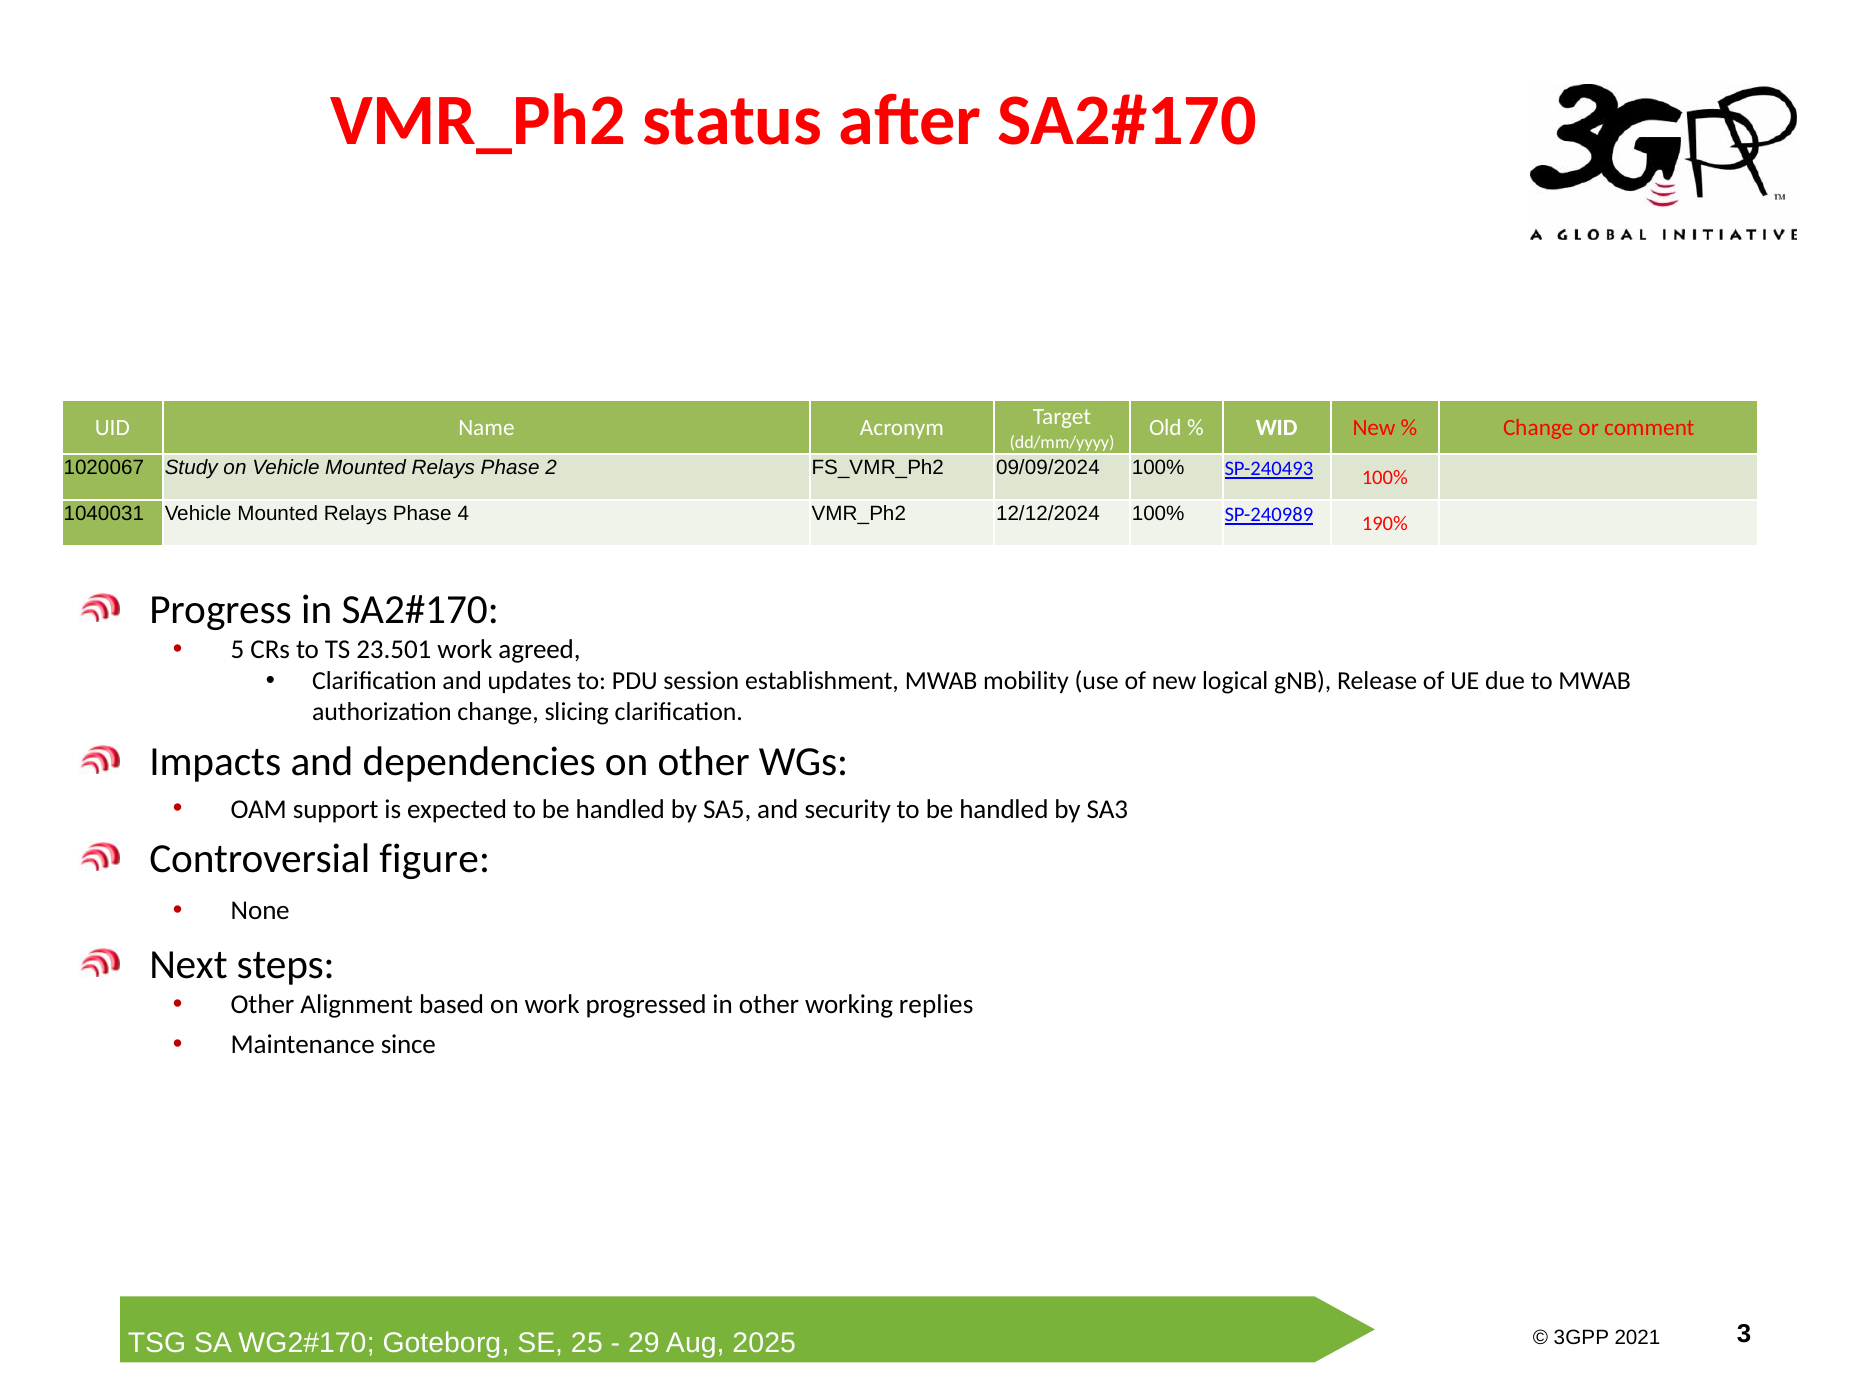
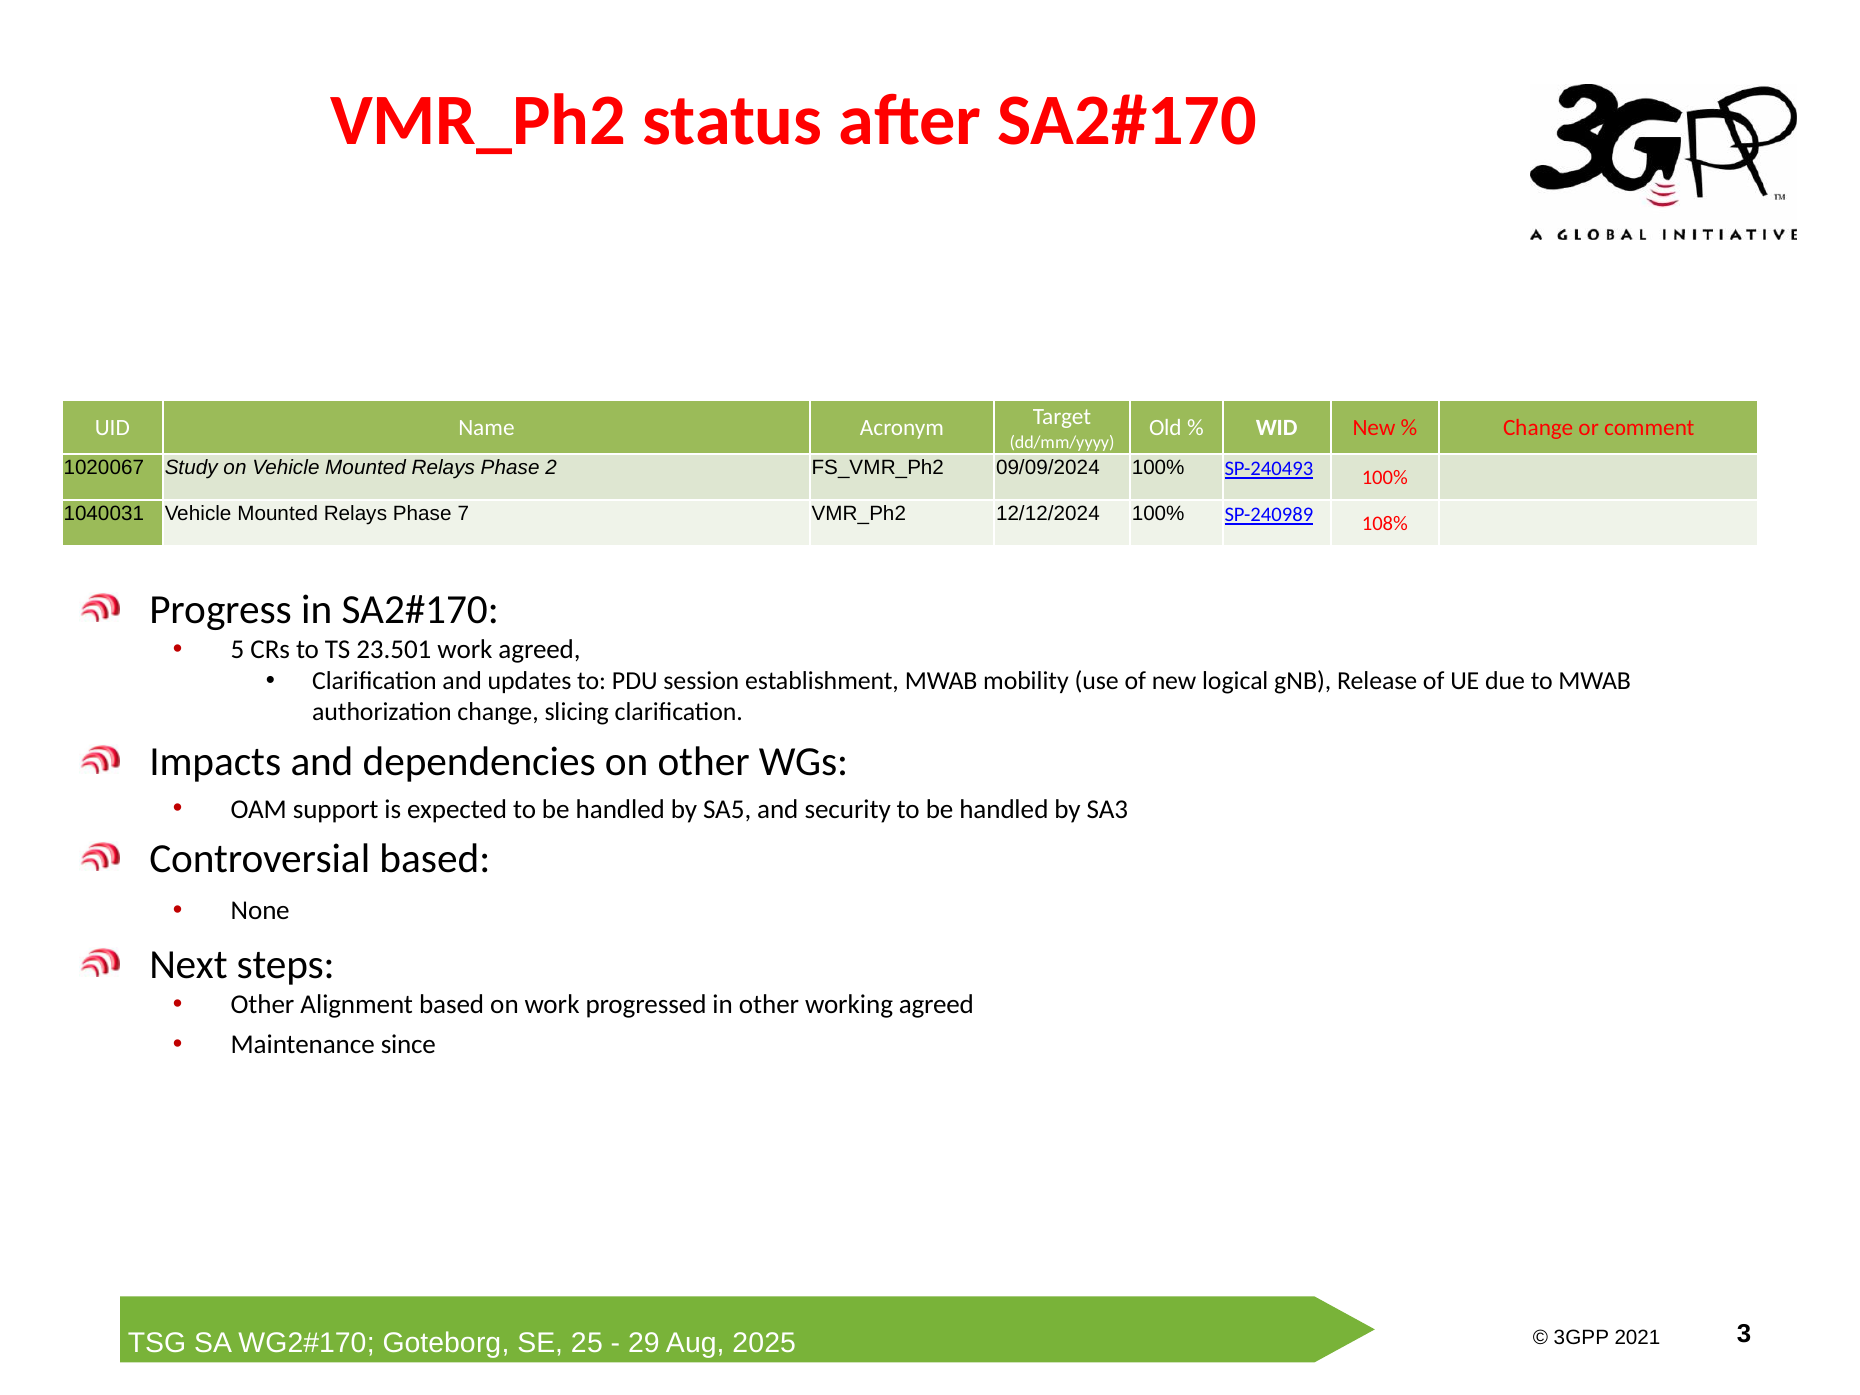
4: 4 -> 7
190%: 190% -> 108%
Controversial figure: figure -> based
working replies: replies -> agreed
